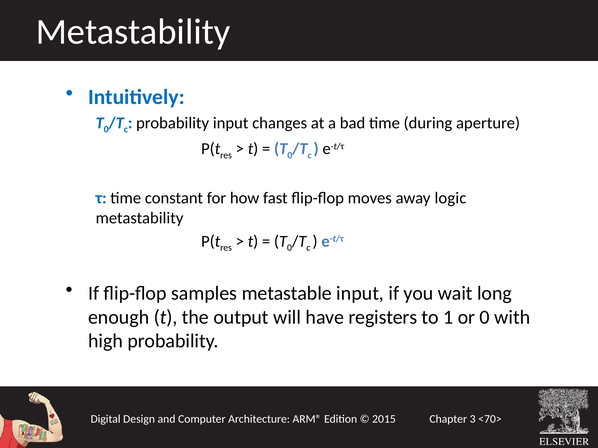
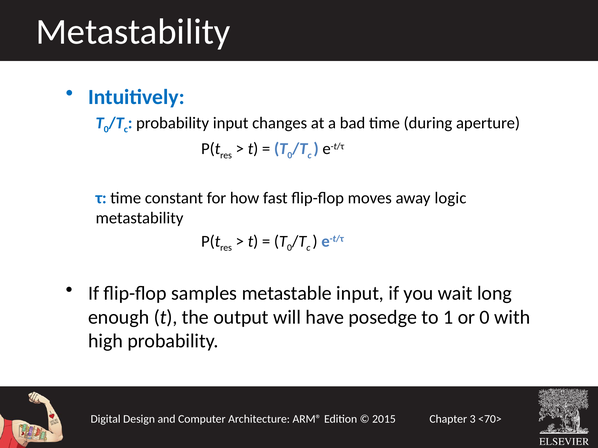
registers: registers -> posedge
